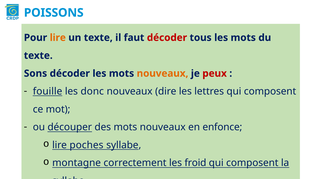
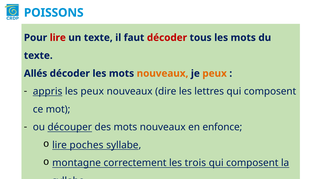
lire at (58, 38) colour: orange -> red
Sons: Sons -> Allés
peux at (215, 73) colour: red -> orange
fouille: fouille -> appris
les donc: donc -> peux
froid: froid -> trois
